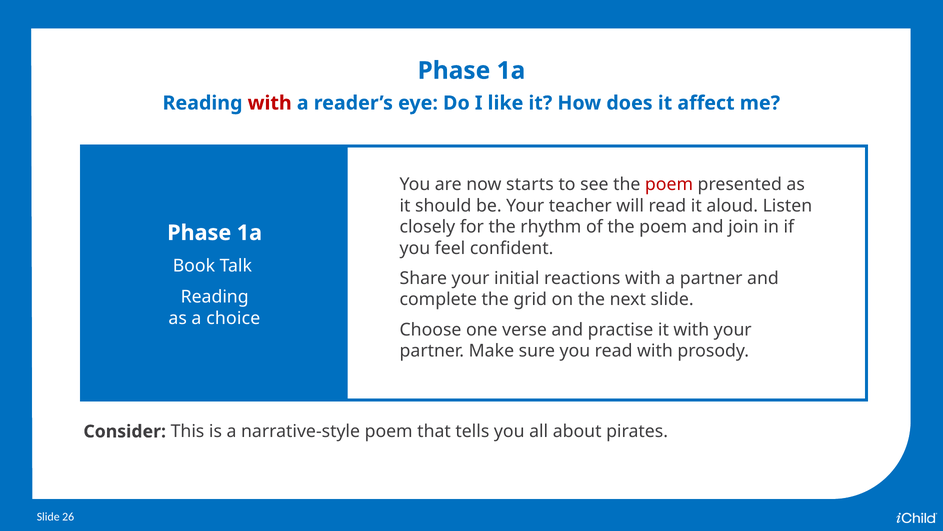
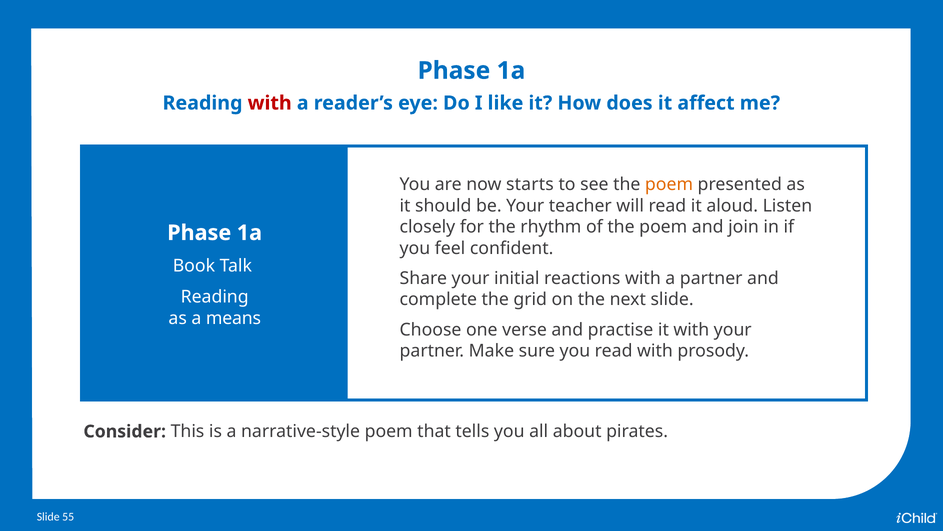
poem at (669, 184) colour: red -> orange
choice: choice -> means
26: 26 -> 55
